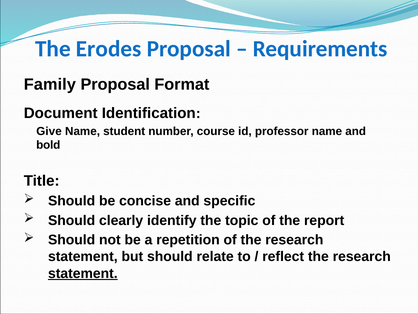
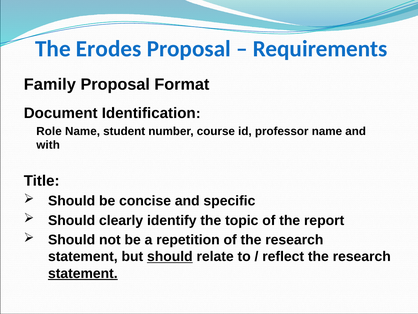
Give: Give -> Role
bold: bold -> with
should at (170, 256) underline: none -> present
